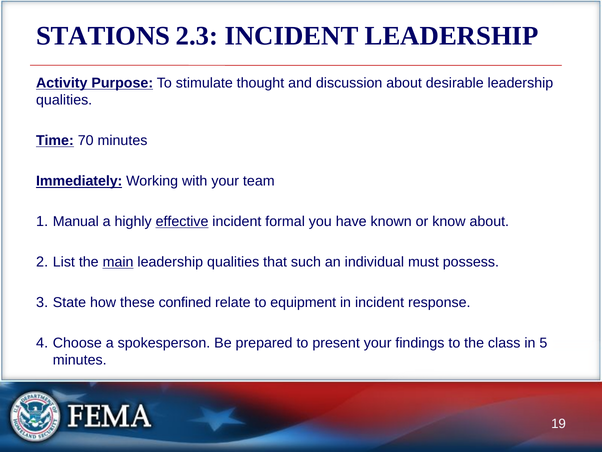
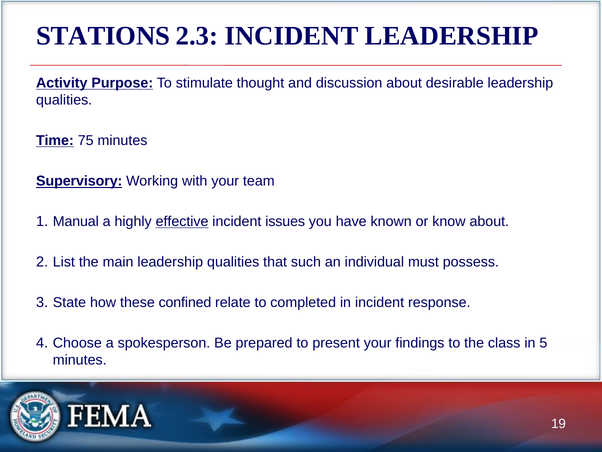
70: 70 -> 75
Immediately: Immediately -> Supervisory
formal: formal -> issues
main underline: present -> none
equipment: equipment -> completed
